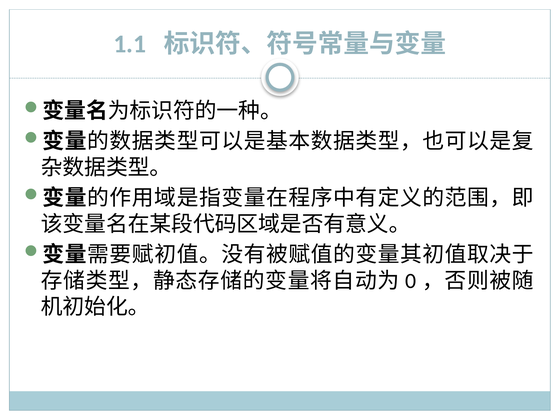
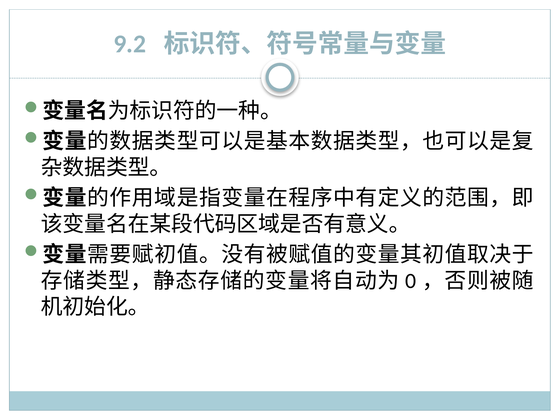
1.1: 1.1 -> 9.2
